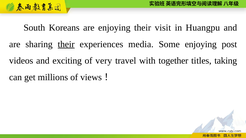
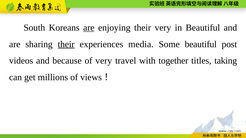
are at (89, 28) underline: none -> present
their visit: visit -> very
in Huangpu: Huangpu -> Beautiful
Some enjoying: enjoying -> beautiful
exciting: exciting -> because
